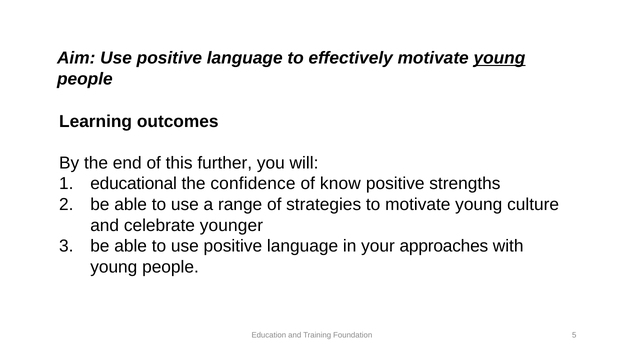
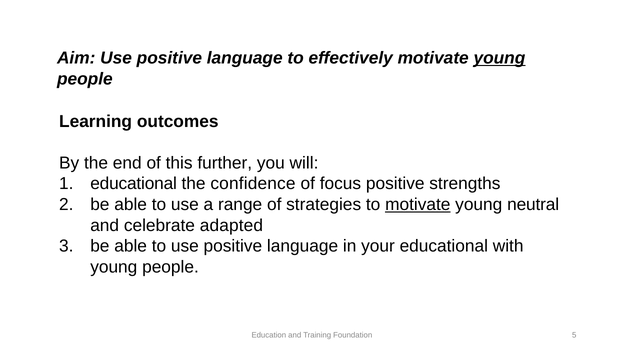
know: know -> focus
motivate at (418, 205) underline: none -> present
culture: culture -> neutral
younger: younger -> adapted
your approaches: approaches -> educational
